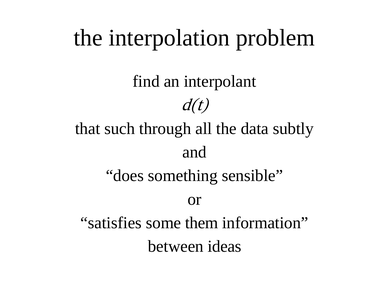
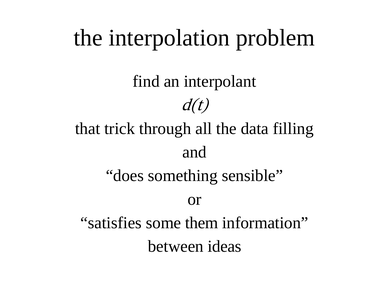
such: such -> trick
subtly: subtly -> filling
